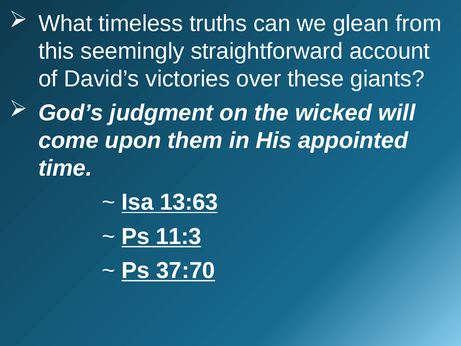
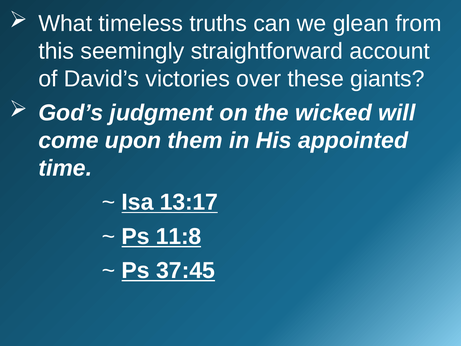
13:63: 13:63 -> 13:17
11:3: 11:3 -> 11:8
37:70: 37:70 -> 37:45
